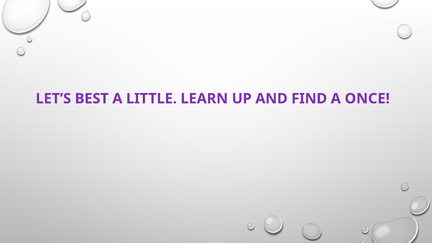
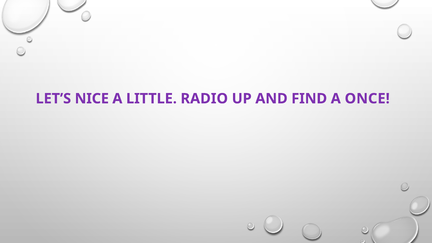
BEST: BEST -> NICE
LEARN: LEARN -> RADIO
